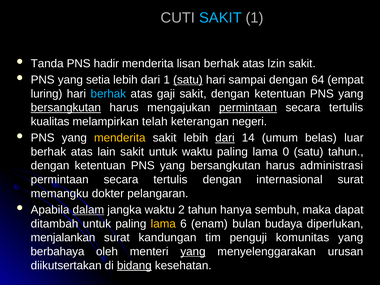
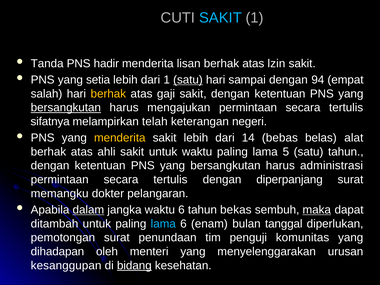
64: 64 -> 94
luring: luring -> salah
berhak at (108, 94) colour: light blue -> yellow
permintaan at (248, 108) underline: present -> none
kualitas: kualitas -> sifatnya
dari at (225, 138) underline: present -> none
umum: umum -> bebas
luar: luar -> alat
lain: lain -> ahli
0: 0 -> 5
internasional: internasional -> diperpanjang
waktu 2: 2 -> 6
hanya: hanya -> bekas
maka underline: none -> present
lama at (163, 224) colour: yellow -> light blue
budaya: budaya -> tanggal
menjalankan: menjalankan -> pemotongan
kandungan: kandungan -> penundaan
berbahaya: berbahaya -> dihadapan
yang at (193, 252) underline: present -> none
diikutsertakan: diikutsertakan -> kesanggupan
